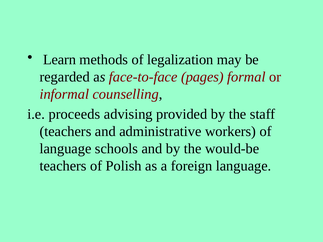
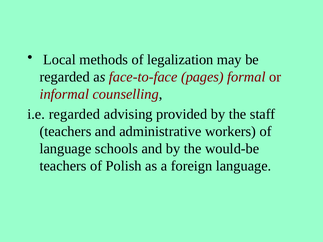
Learn: Learn -> Local
i.e proceeds: proceeds -> regarded
